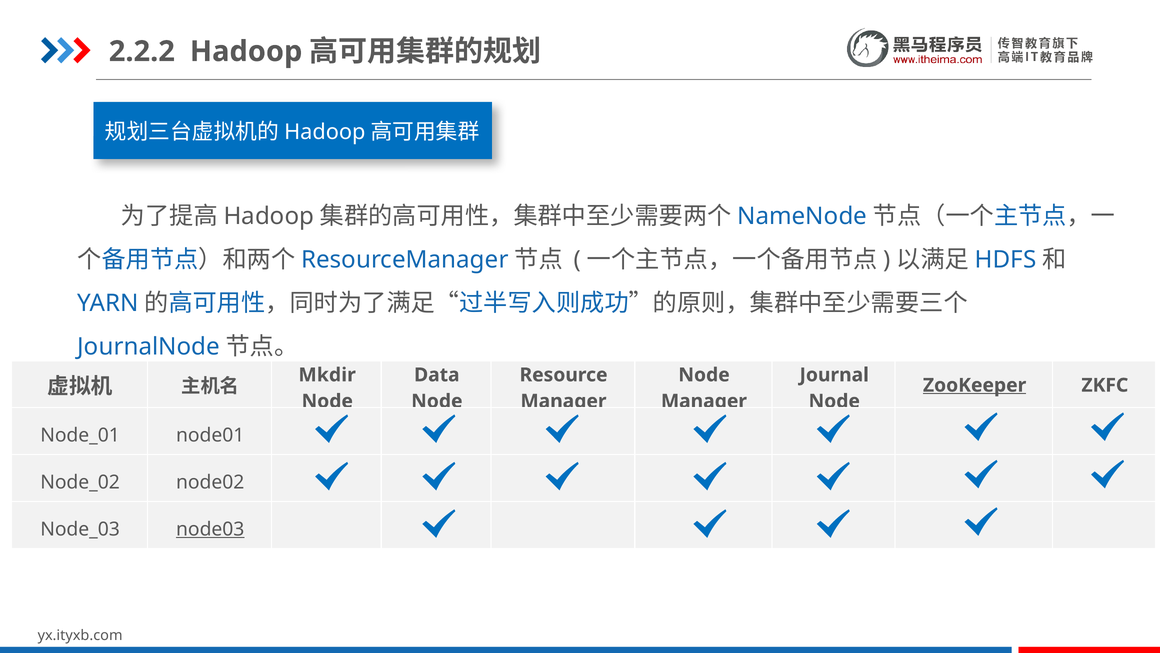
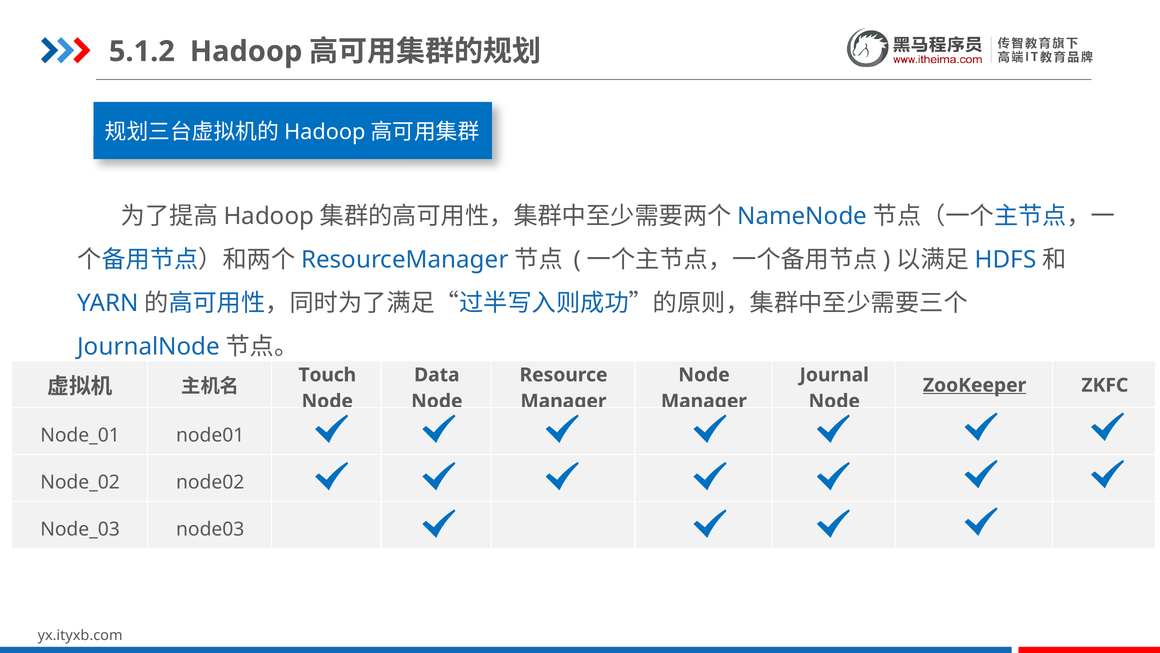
2.2.2: 2.2.2 -> 5.1.2
Mkdir: Mkdir -> Touch
node03 underline: present -> none
